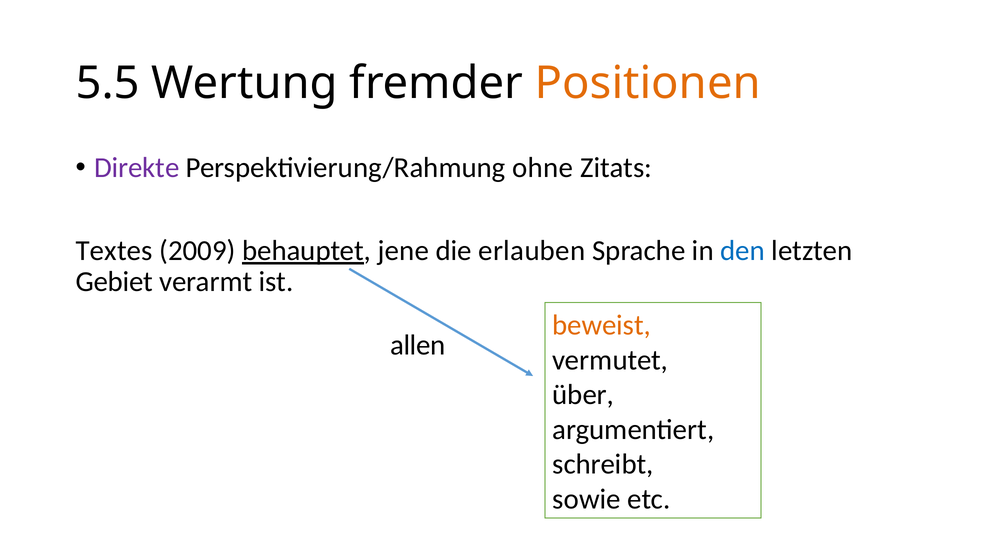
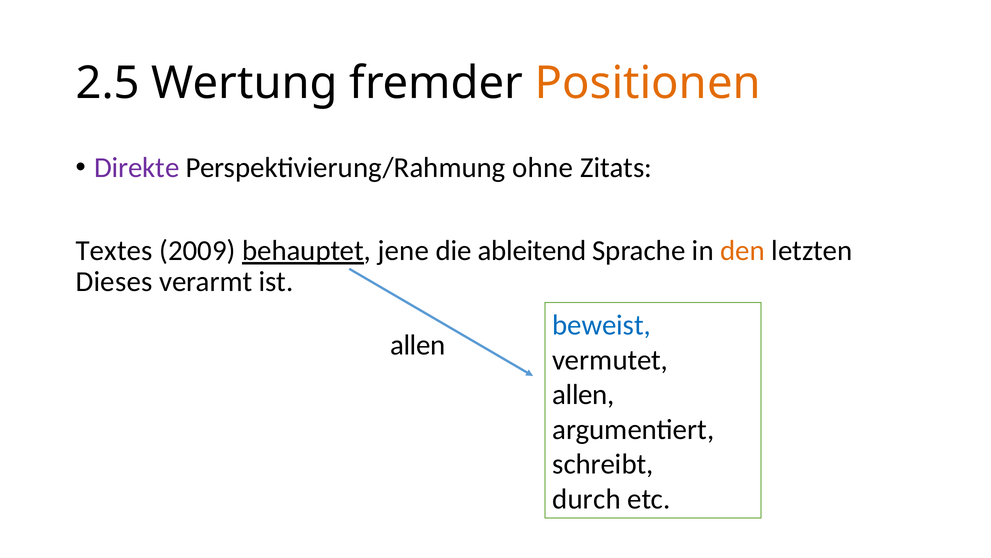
5.5: 5.5 -> 2.5
erlauben: erlauben -> ableitend
den colour: blue -> orange
Gebiet: Gebiet -> Dieses
beweist colour: orange -> blue
über at (583, 395): über -> allen
sowie: sowie -> durch
